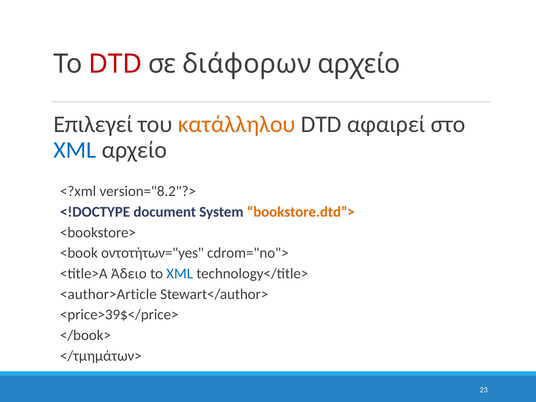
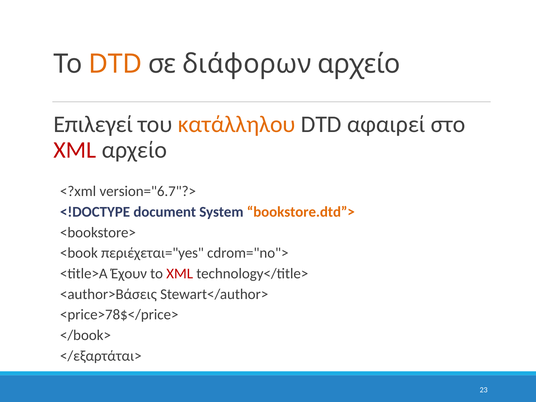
DTD at (115, 64) colour: red -> orange
XML at (75, 150) colour: blue -> red
version="8.2"?>: version="8.2"?> -> version="6.7"?>
οντοτήτων="yes: οντοτήτων="yes -> περιέχεται="yes
Άδειο: Άδειο -> Έχουν
XML at (180, 274) colour: blue -> red
<author>Article: <author>Article -> <author>Βάσεις
<price>39$</price>: <price>39$</price> -> <price>78$</price>
</τμημάτων>: </τμημάτων> -> </εξαρτάται>
